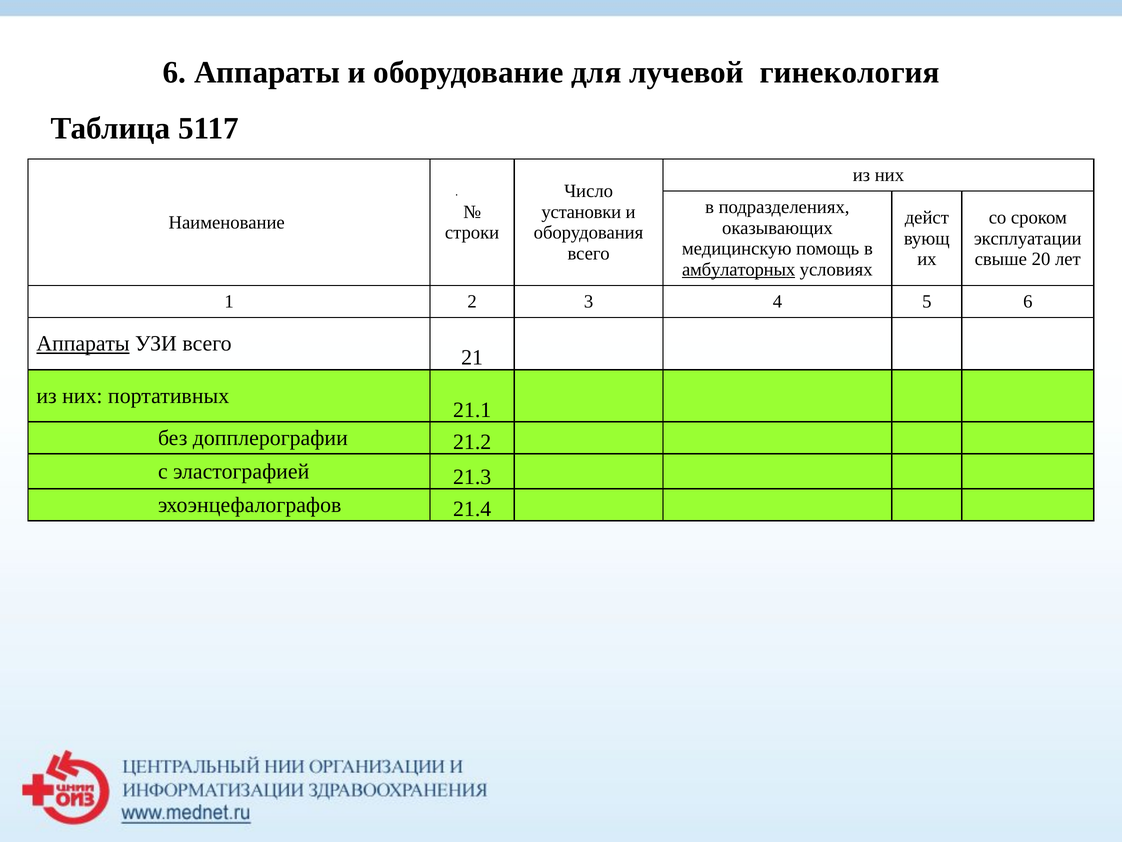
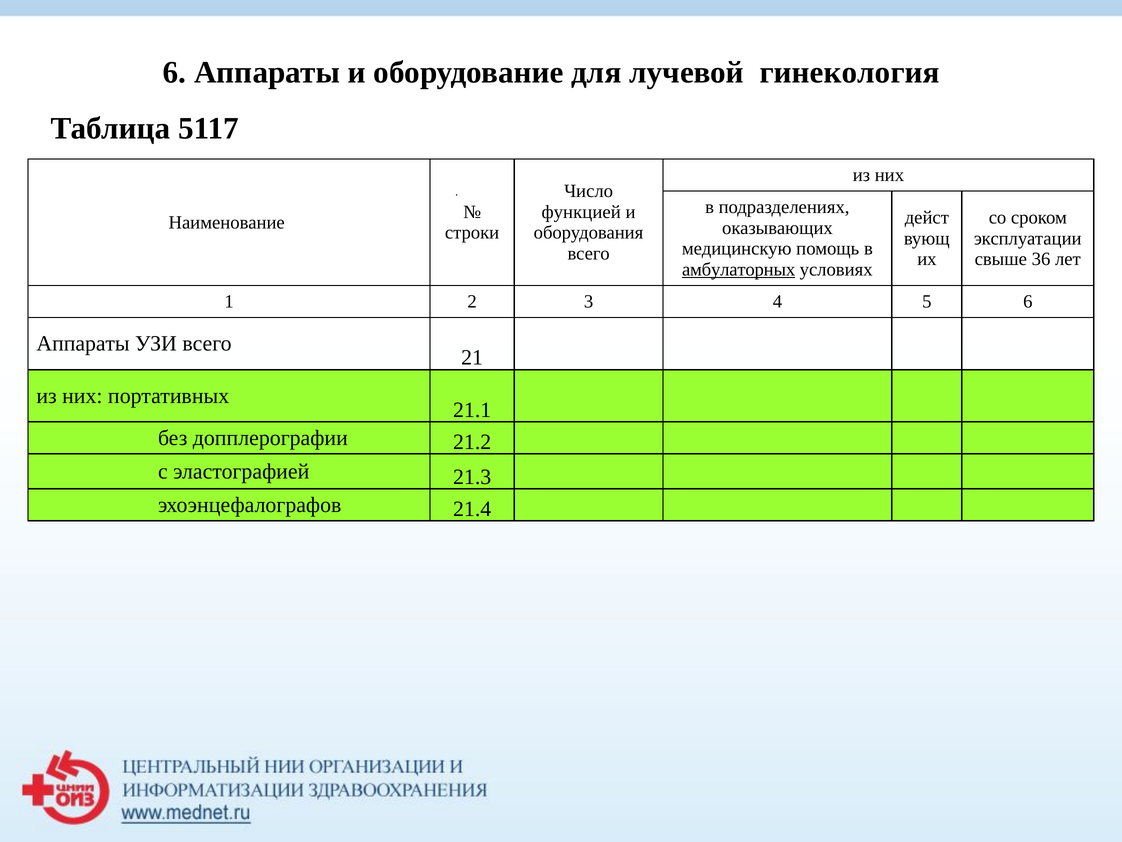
установки: установки -> функцией
20: 20 -> 36
Аппараты at (83, 344) underline: present -> none
